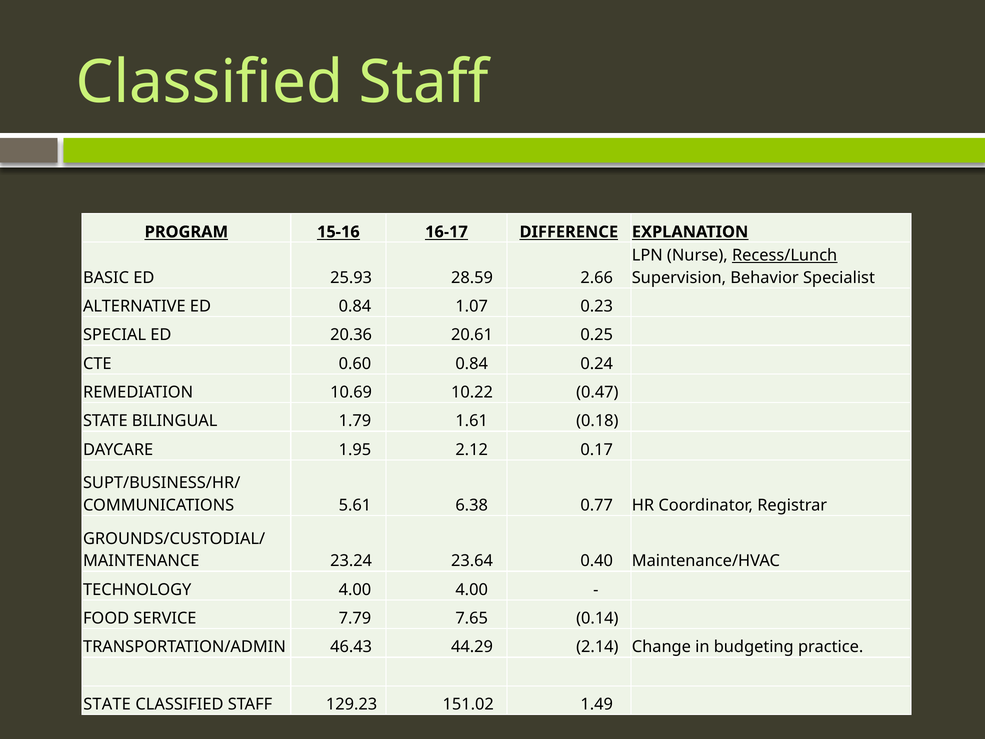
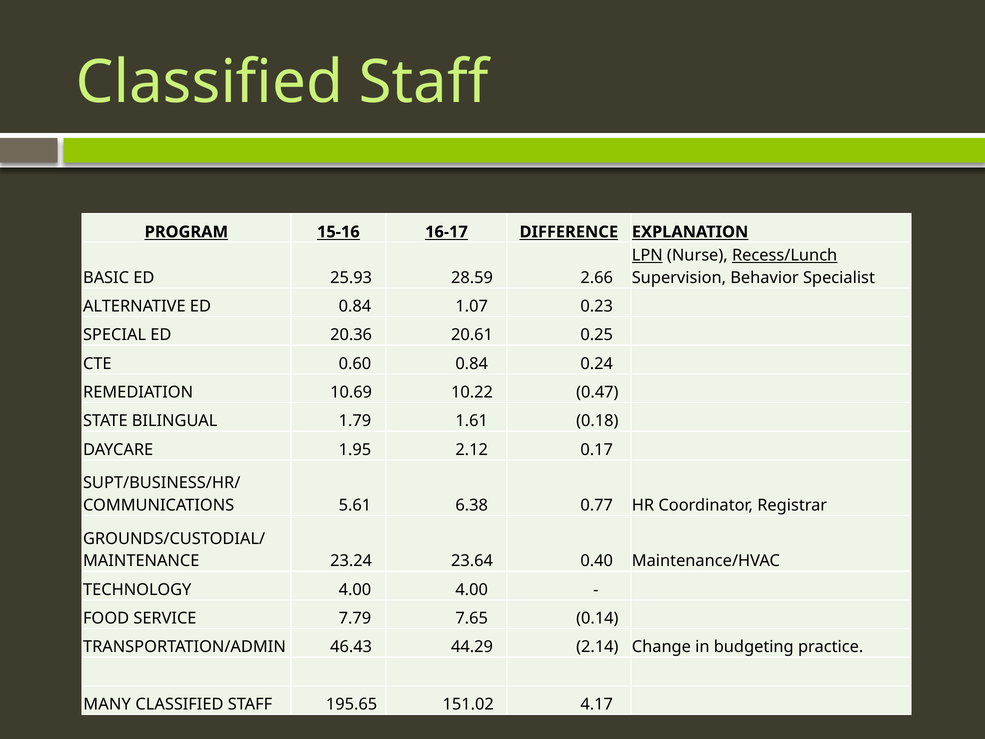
LPN underline: none -> present
STATE at (107, 704): STATE -> MANY
129.23: 129.23 -> 195.65
1.49: 1.49 -> 4.17
